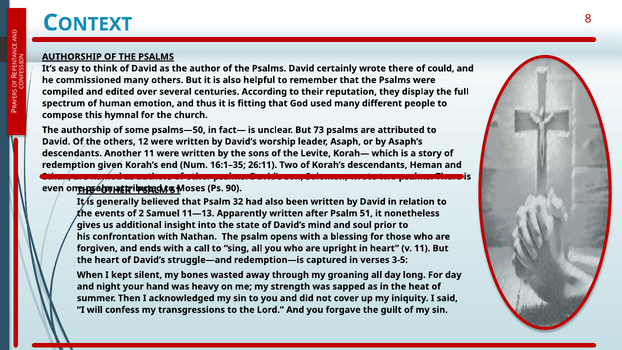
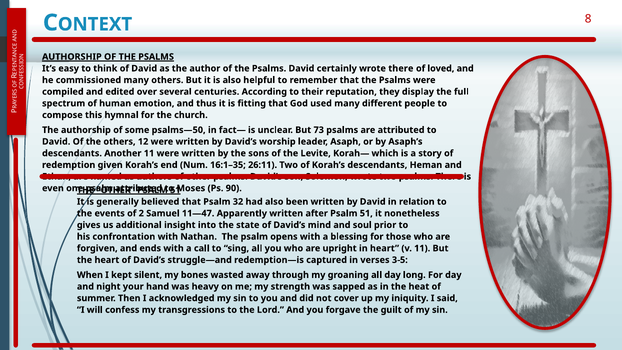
could: could -> loved
11—13: 11—13 -> 11—47
